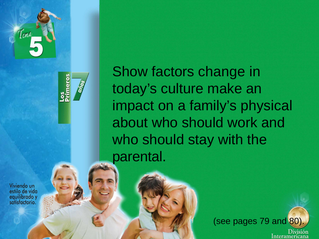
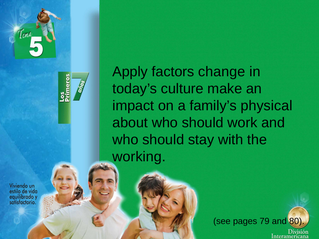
Show: Show -> Apply
parental: parental -> working
